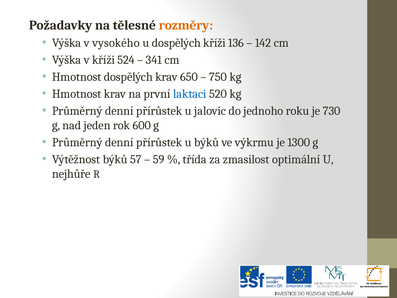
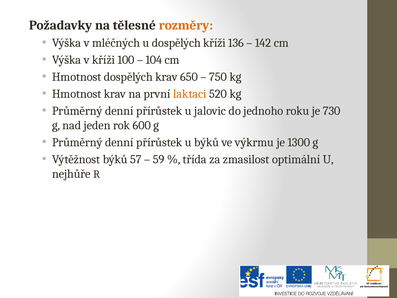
vysokého: vysokého -> mléčných
524: 524 -> 100
341: 341 -> 104
laktaci colour: blue -> orange
